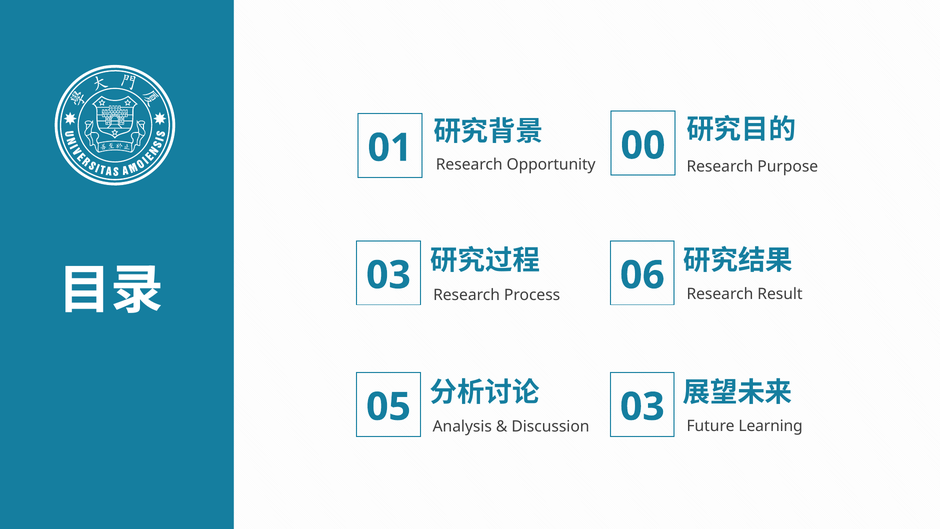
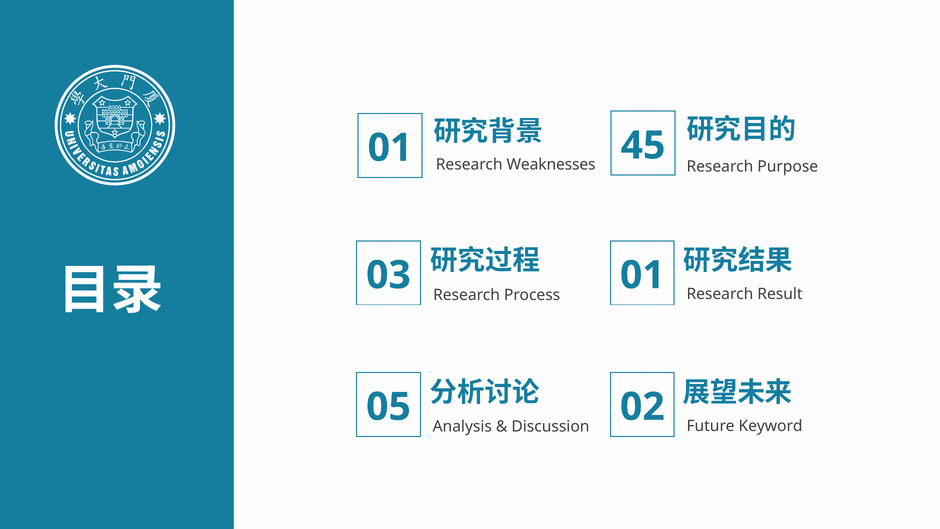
00: 00 -> 45
Opportunity: Opportunity -> Weaknesses
03 06: 06 -> 01
05 03: 03 -> 02
Learning: Learning -> Keyword
